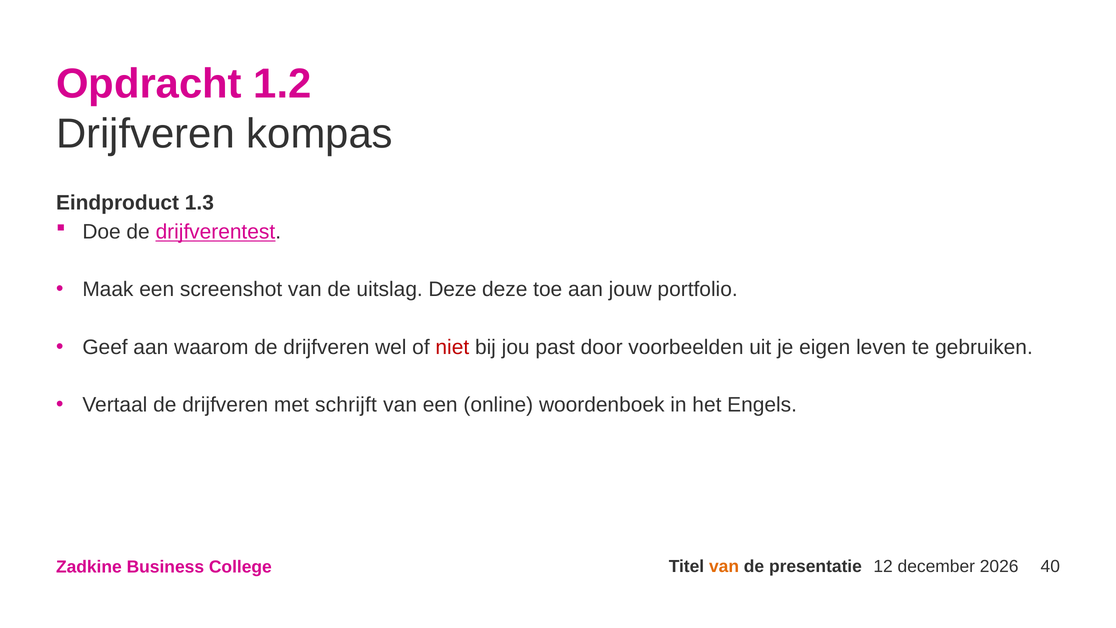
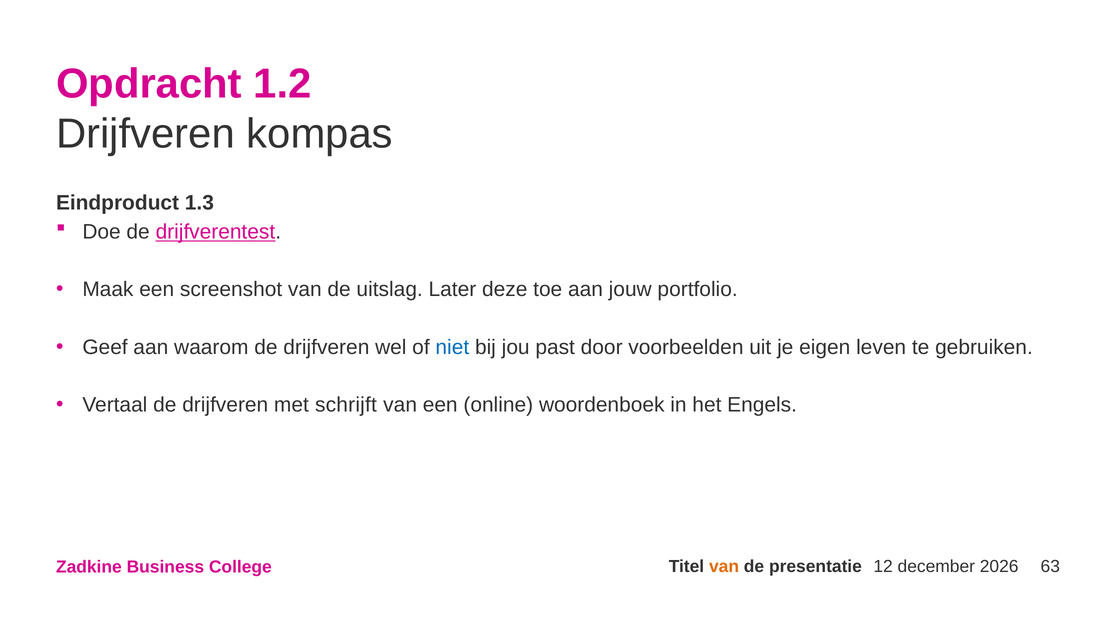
uitslag Deze: Deze -> Later
niet colour: red -> blue
40: 40 -> 63
